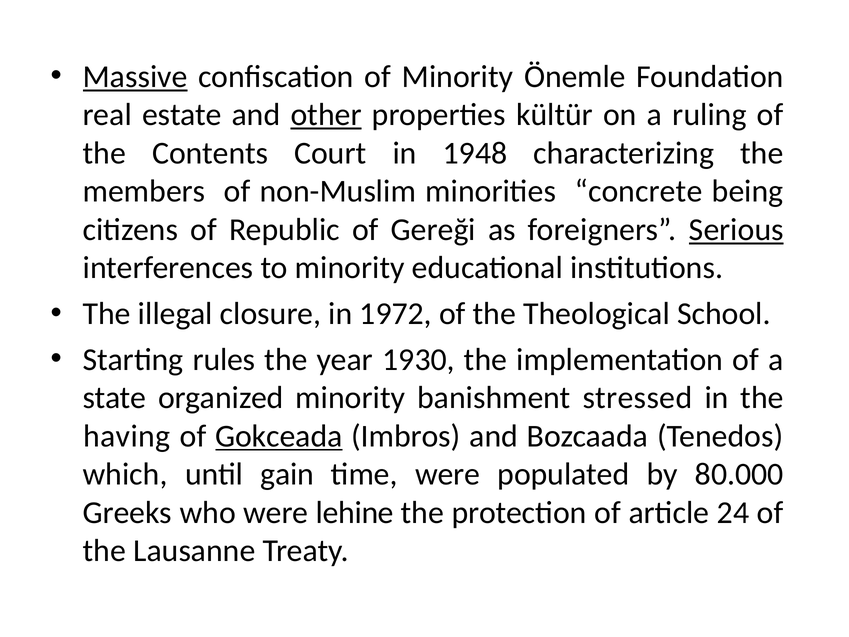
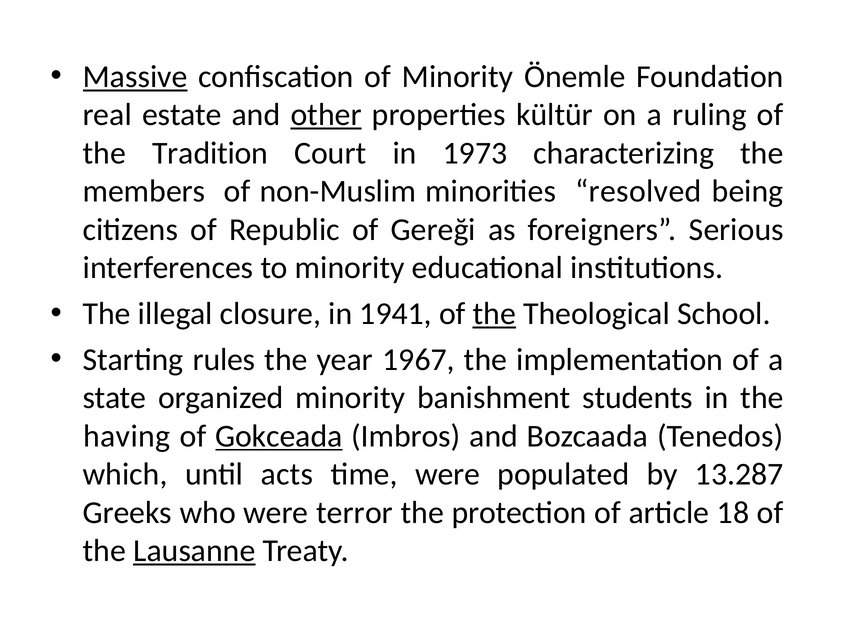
Contents: Contents -> Tradition
1948: 1948 -> 1973
concrete: concrete -> resolved
Serious underline: present -> none
1972: 1972 -> 1941
the at (494, 314) underline: none -> present
1930: 1930 -> 1967
stressed: stressed -> students
gain: gain -> acts
80.000: 80.000 -> 13.287
lehine: lehine -> terror
24: 24 -> 18
Lausanne underline: none -> present
